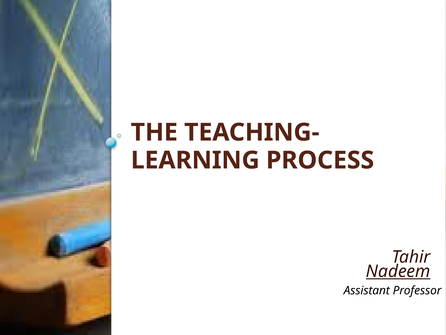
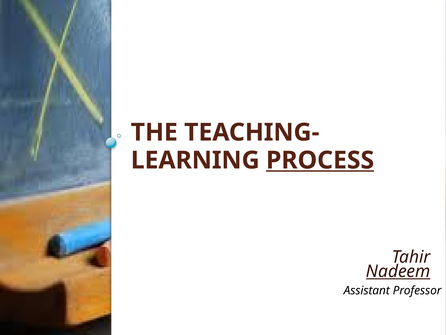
PROCESS underline: none -> present
